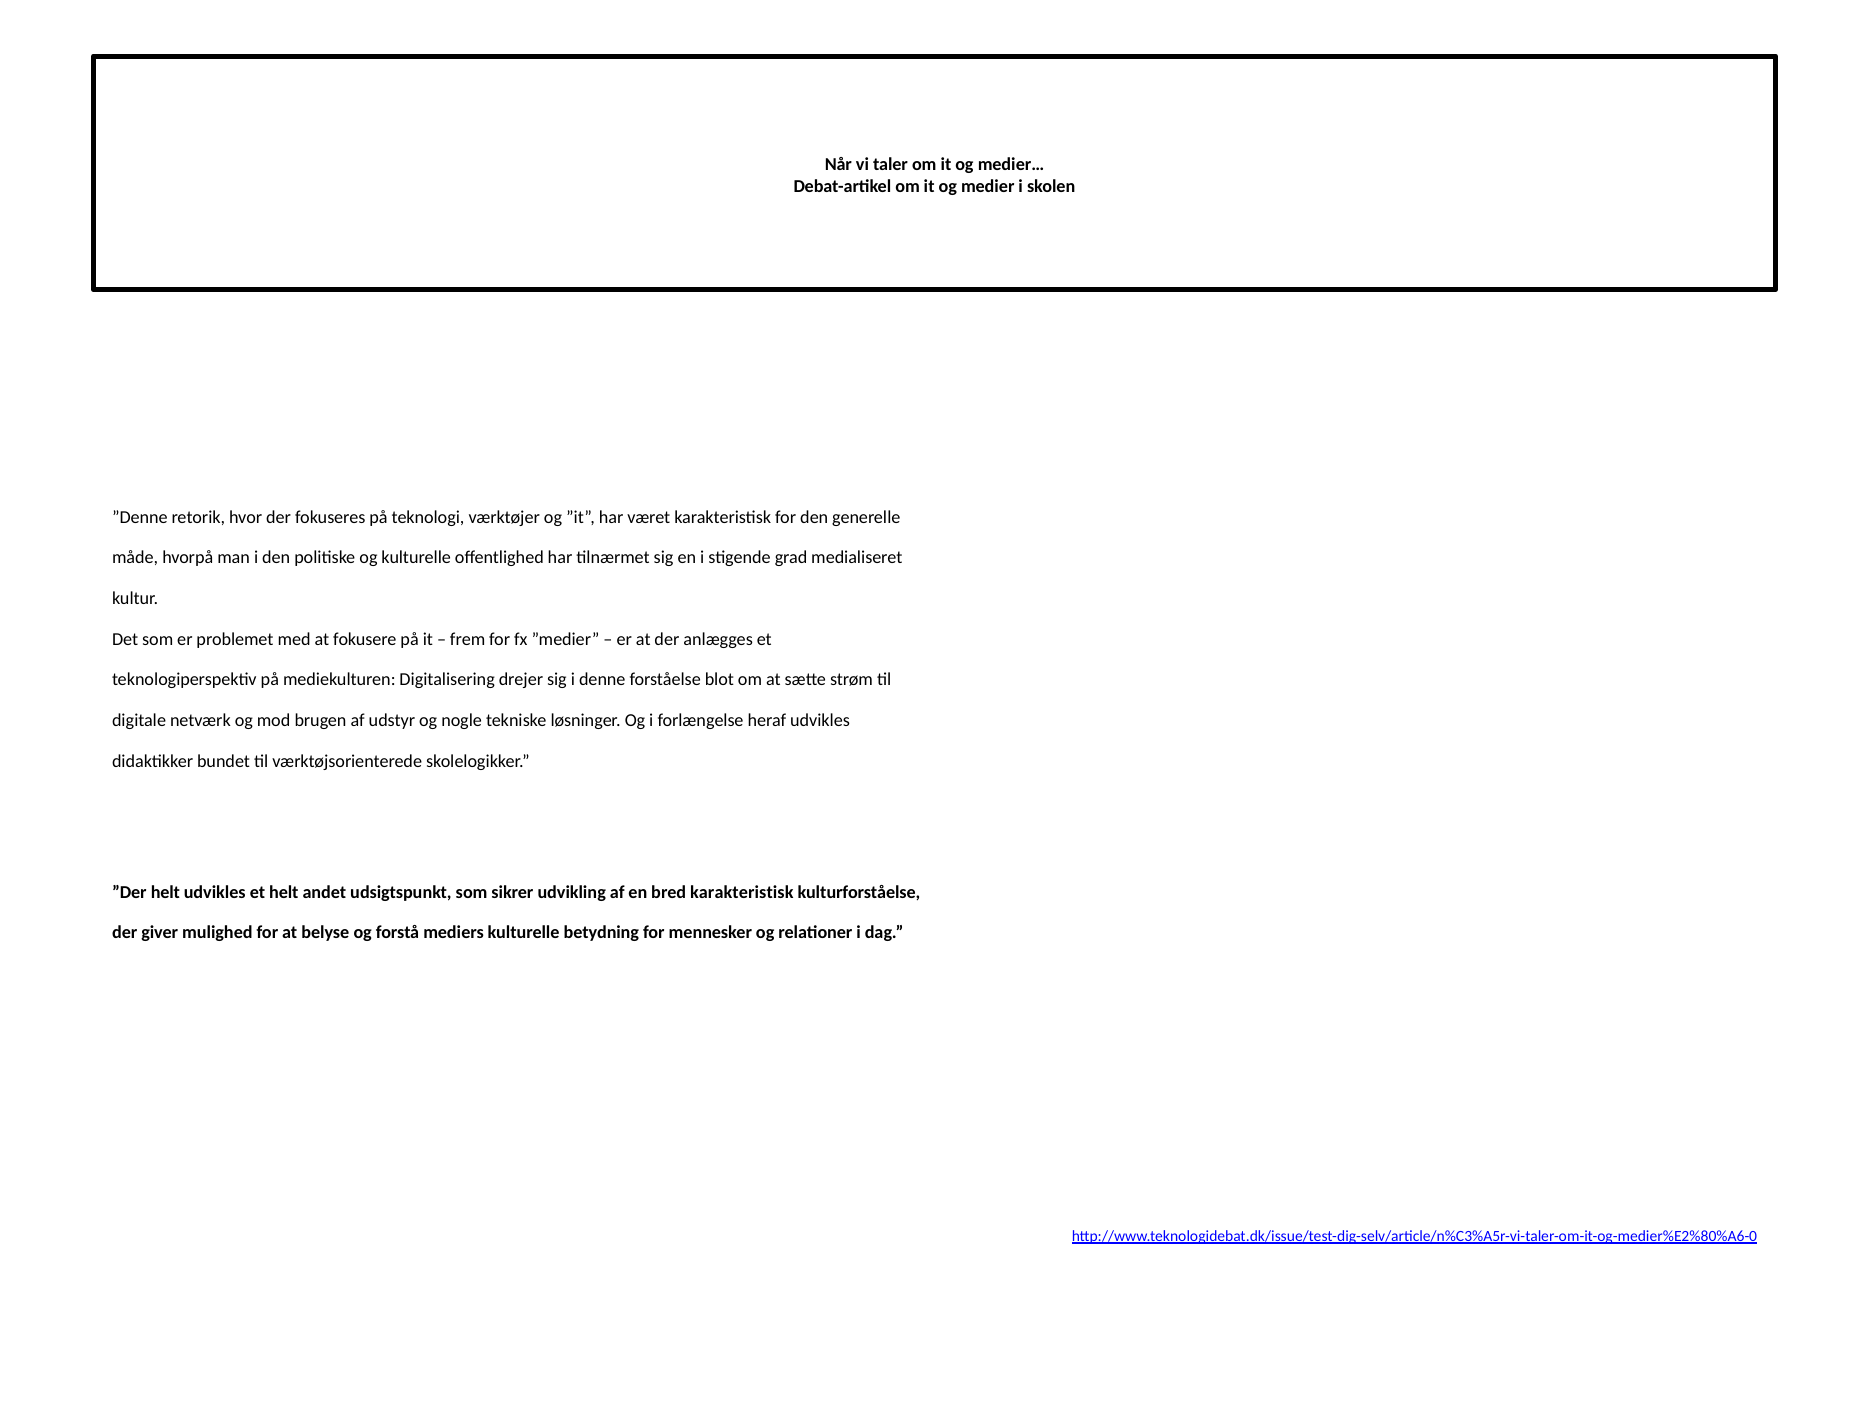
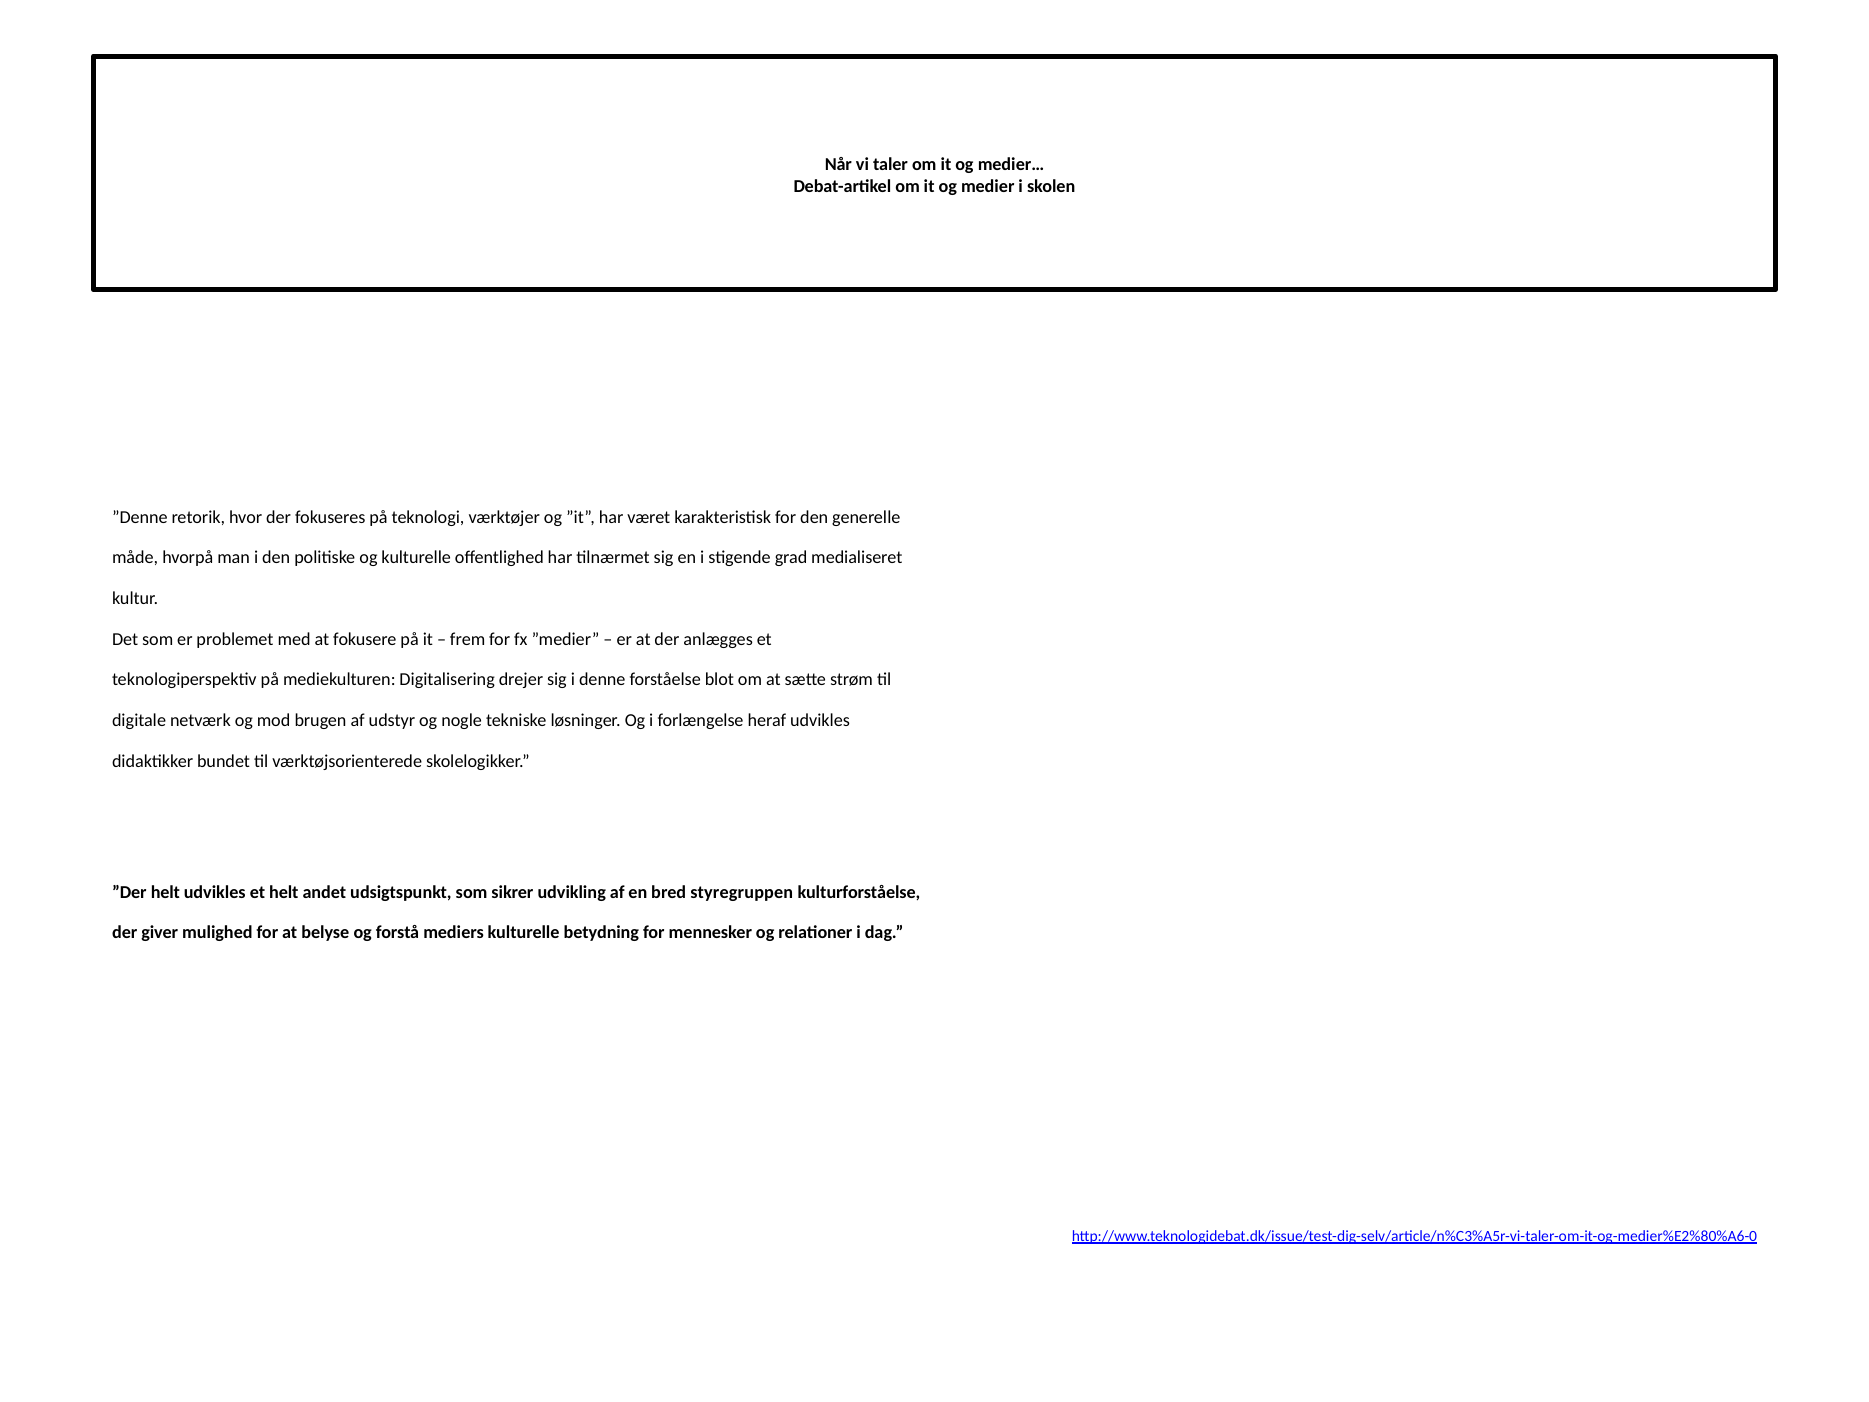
bred karakteristisk: karakteristisk -> styregruppen
